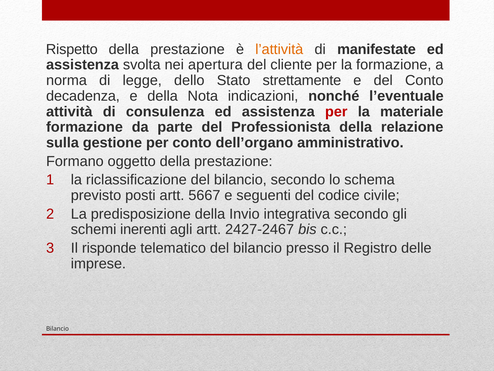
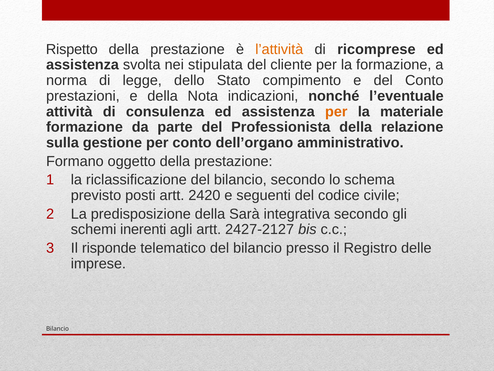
manifestate: manifestate -> ricomprese
apertura: apertura -> stipulata
strettamente: strettamente -> compimento
decadenza: decadenza -> prestazioni
per at (336, 111) colour: red -> orange
5667: 5667 -> 2420
Invio: Invio -> Sarà
2427-2467: 2427-2467 -> 2427-2127
